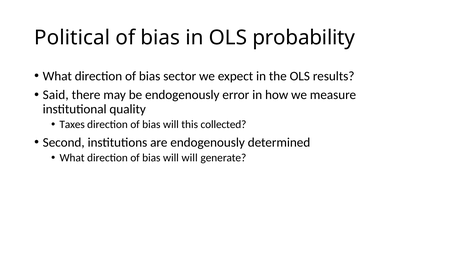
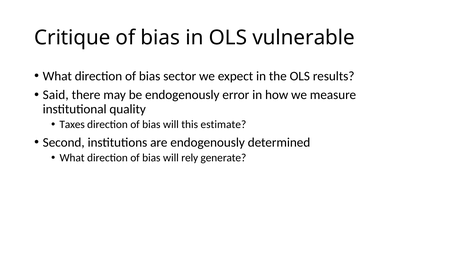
Political: Political -> Critique
probability: probability -> vulnerable
collected: collected -> estimate
will will: will -> rely
